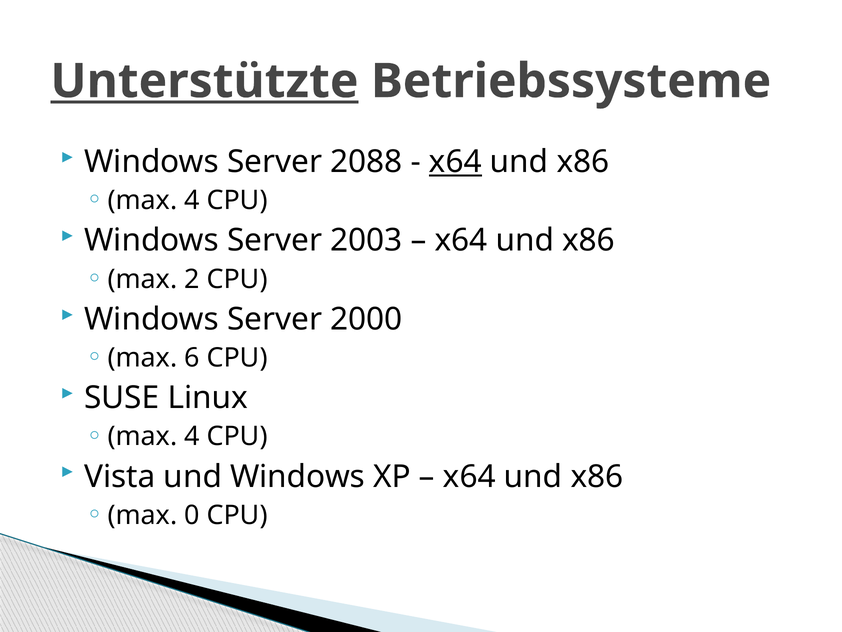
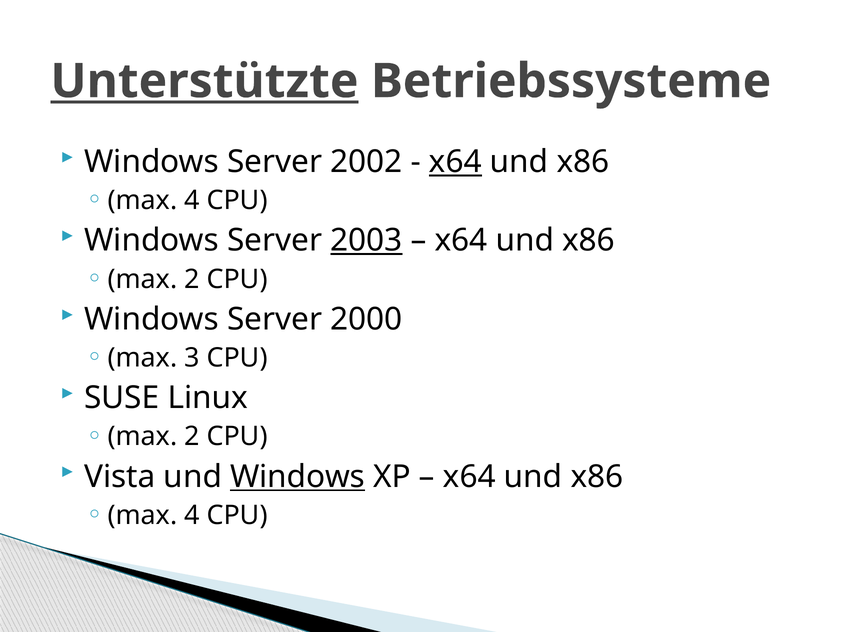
2088: 2088 -> 2002
2003 underline: none -> present
6: 6 -> 3
4 at (192, 436): 4 -> 2
Windows at (298, 476) underline: none -> present
0 at (192, 515): 0 -> 4
